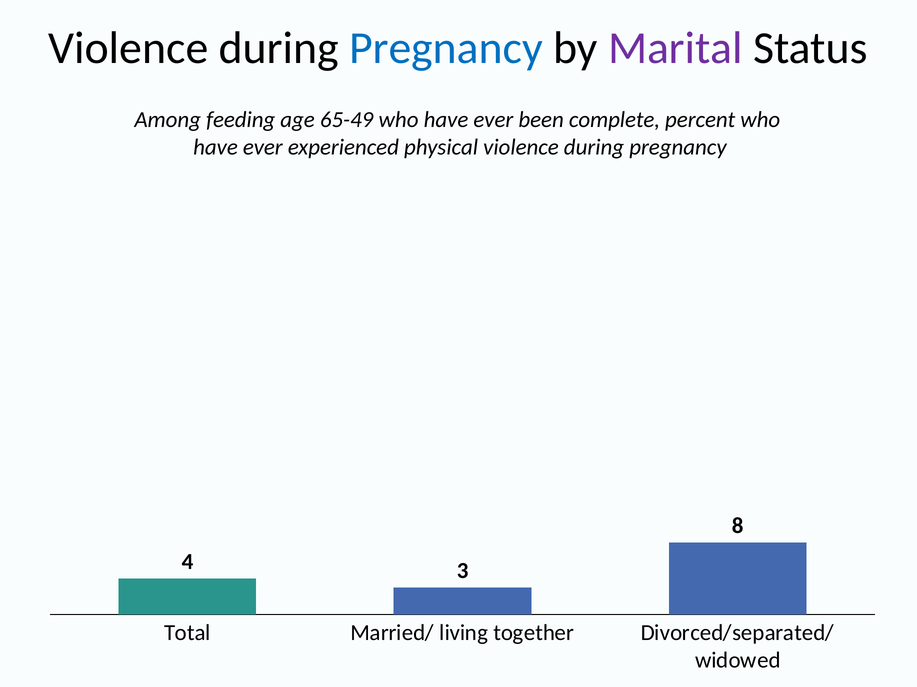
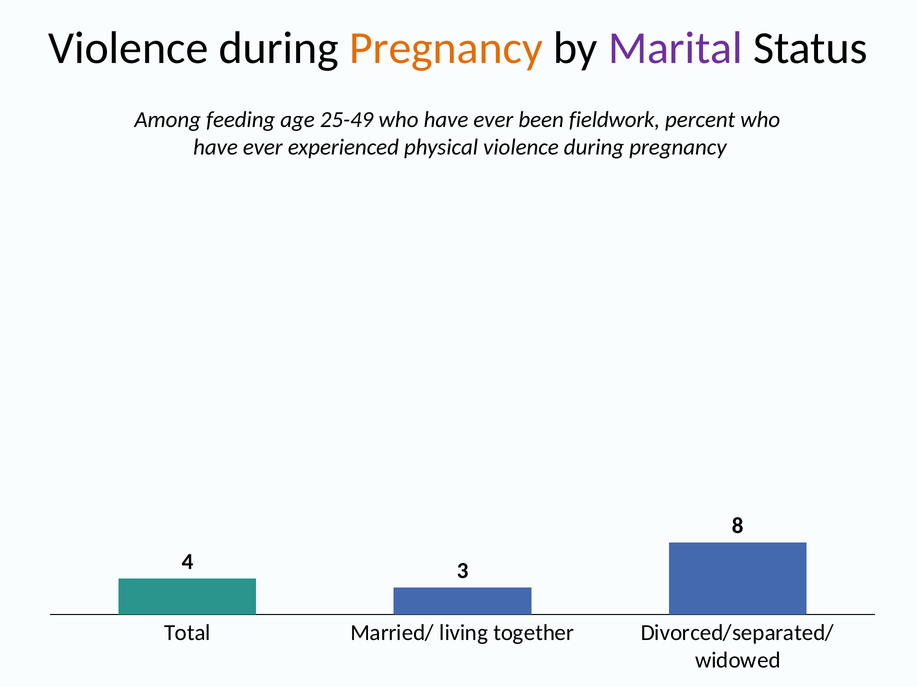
Pregnancy at (446, 48) colour: blue -> orange
65-49: 65-49 -> 25-49
complete: complete -> fieldwork
